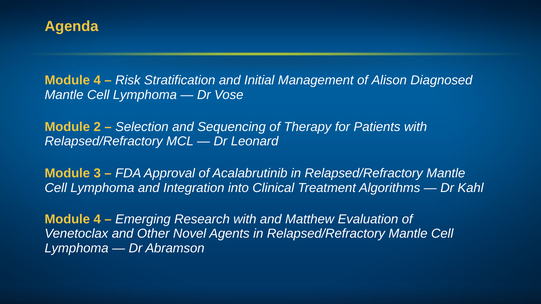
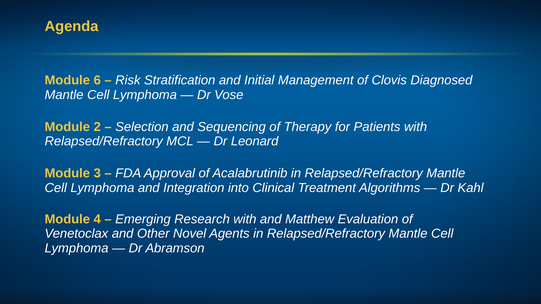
4 at (97, 80): 4 -> 6
Alison: Alison -> Clovis
